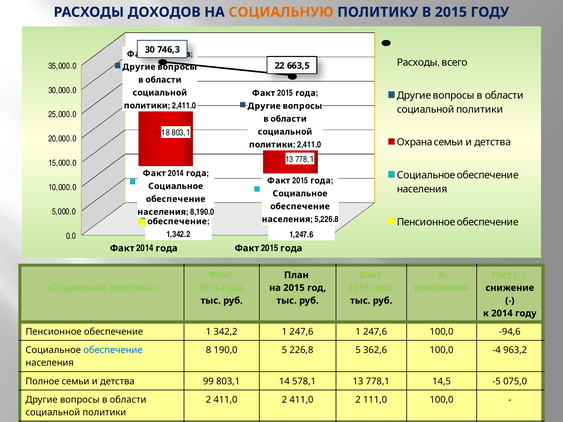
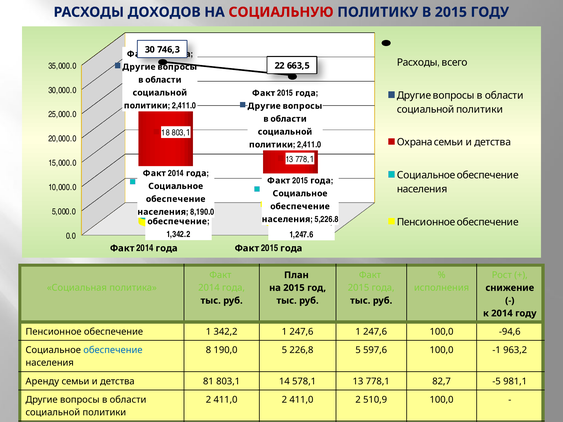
СОЦИАЛЬНУЮ colour: orange -> red
362,6: 362,6 -> 597,6
-4: -4 -> -1
Полное: Полное -> Аренду
99: 99 -> 81
14,5: 14,5 -> 82,7
075,0: 075,0 -> 981,1
111,0: 111,0 -> 510,9
